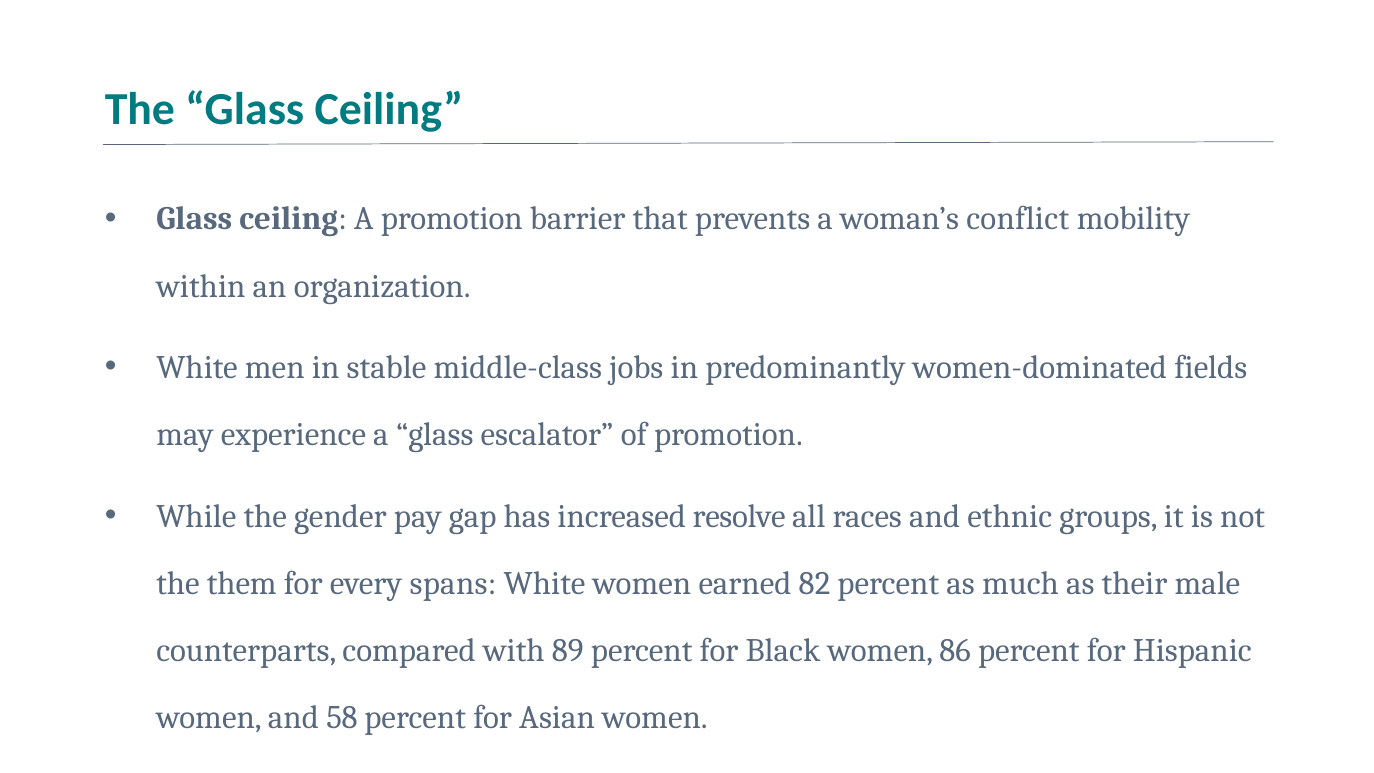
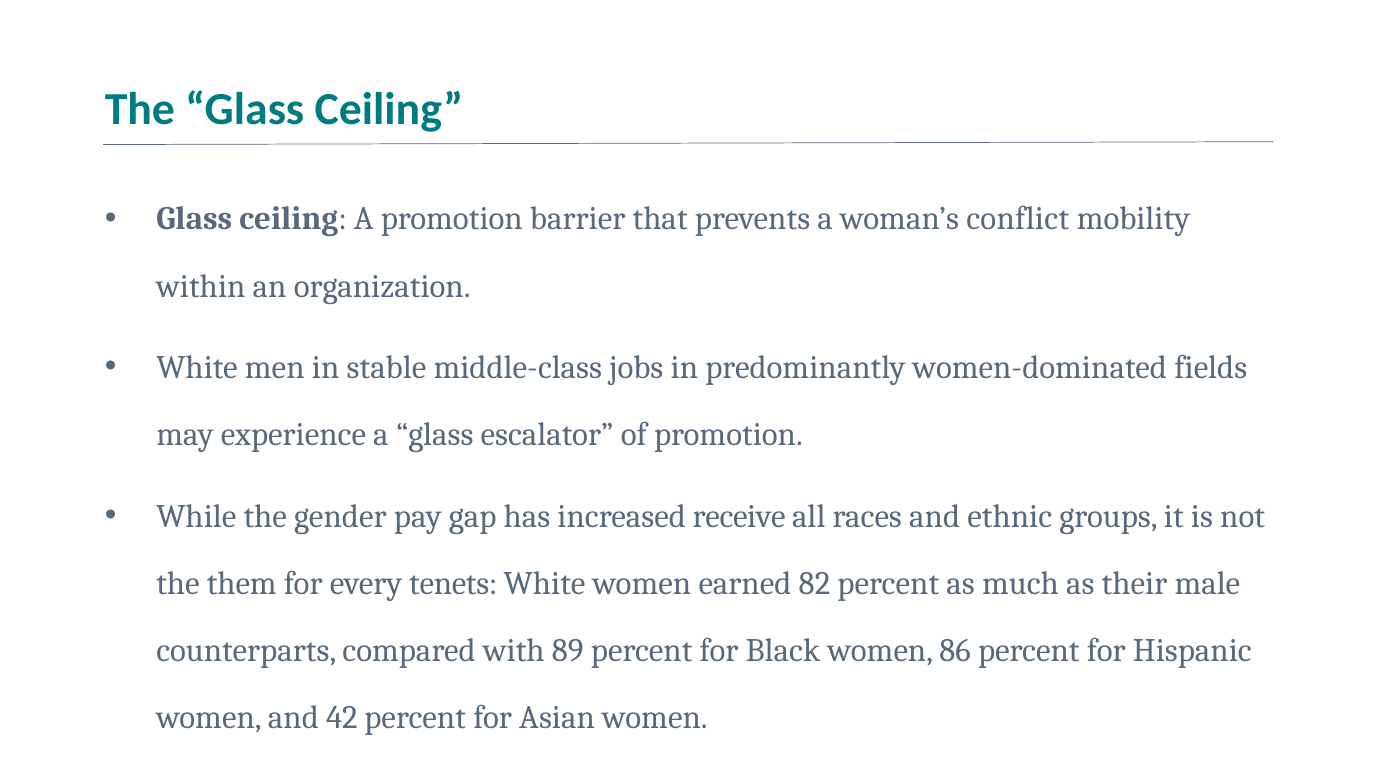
resolve: resolve -> receive
spans: spans -> tenets
58: 58 -> 42
